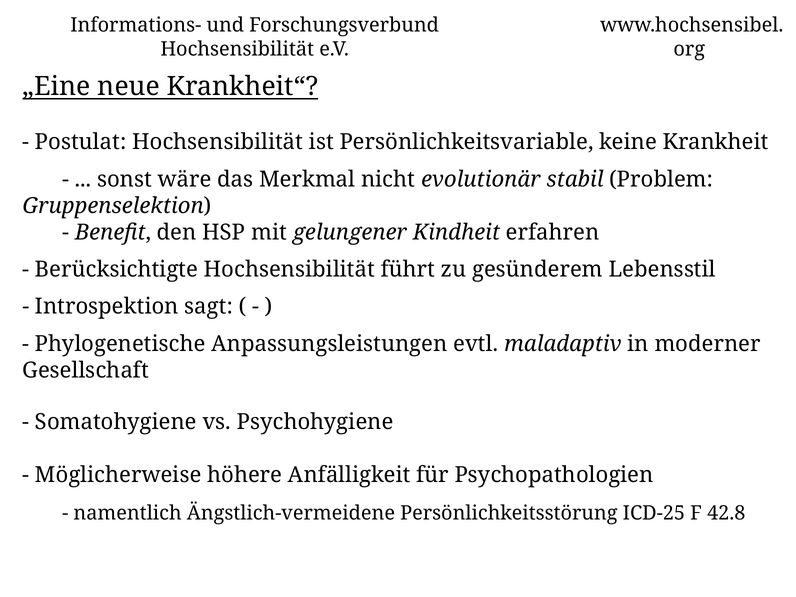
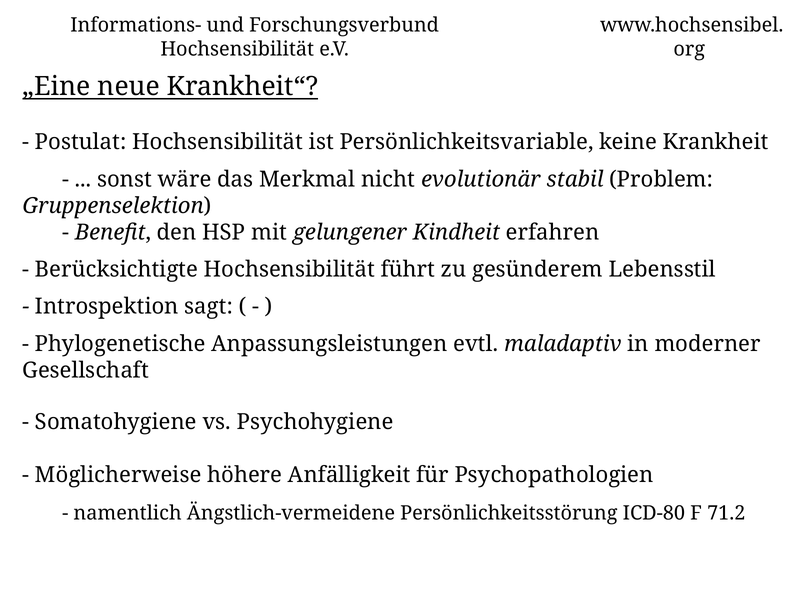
ICD-25: ICD-25 -> ICD-80
42.8: 42.8 -> 71.2
